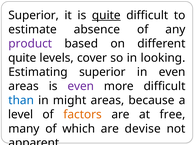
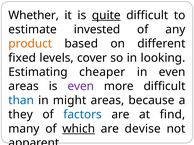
Superior at (34, 15): Superior -> Whether
absence: absence -> invested
product colour: purple -> orange
quite at (22, 58): quite -> fixed
Estimating superior: superior -> cheaper
level: level -> they
factors colour: orange -> blue
free: free -> find
which underline: none -> present
